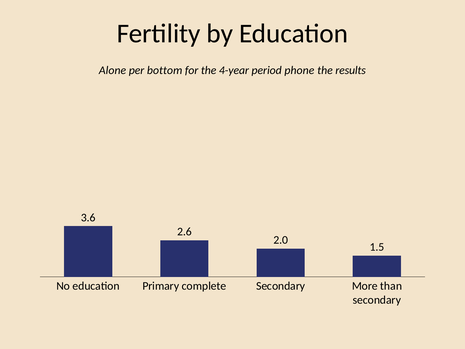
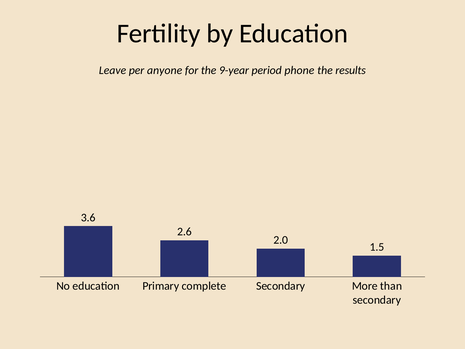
Alone: Alone -> Leave
bottom: bottom -> anyone
4-year: 4-year -> 9-year
